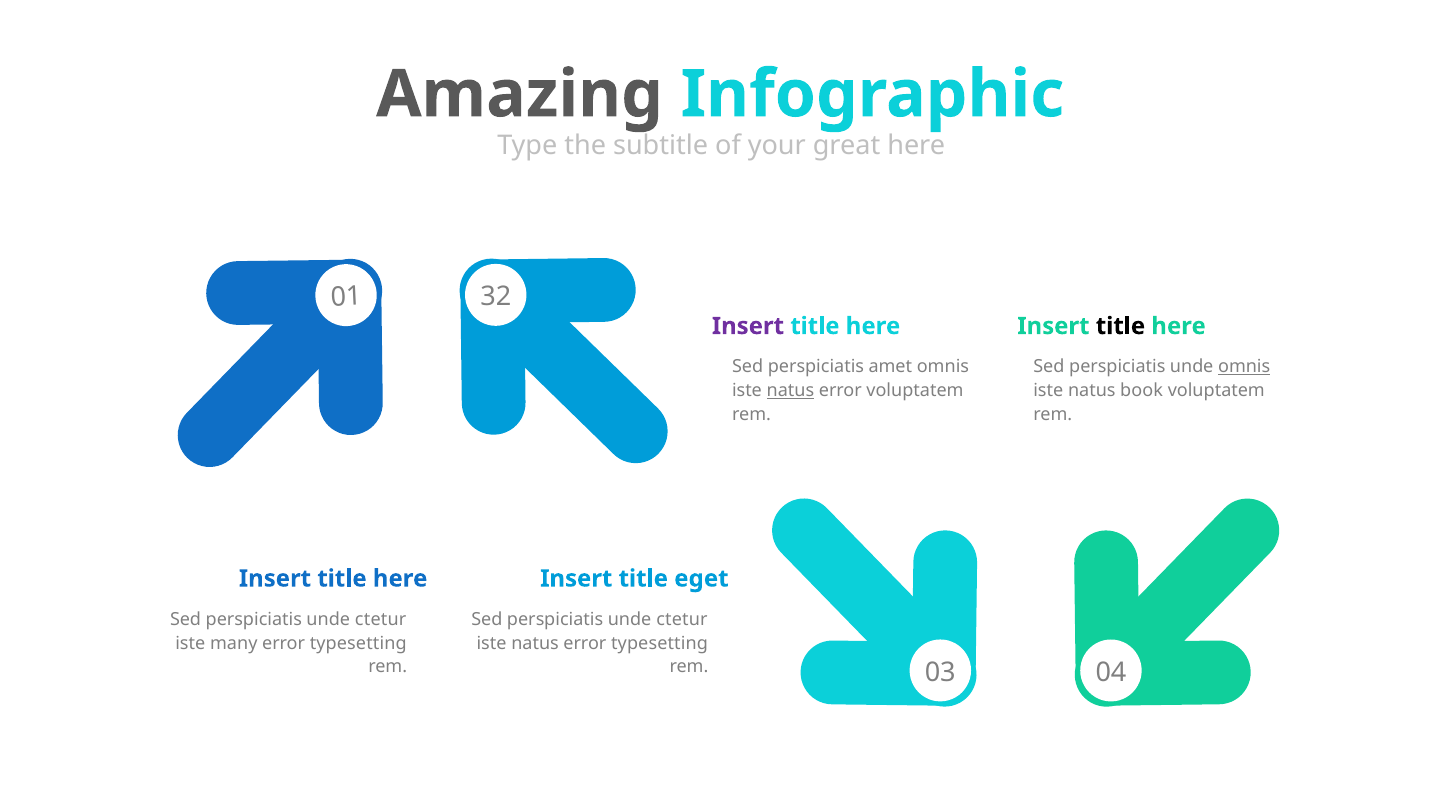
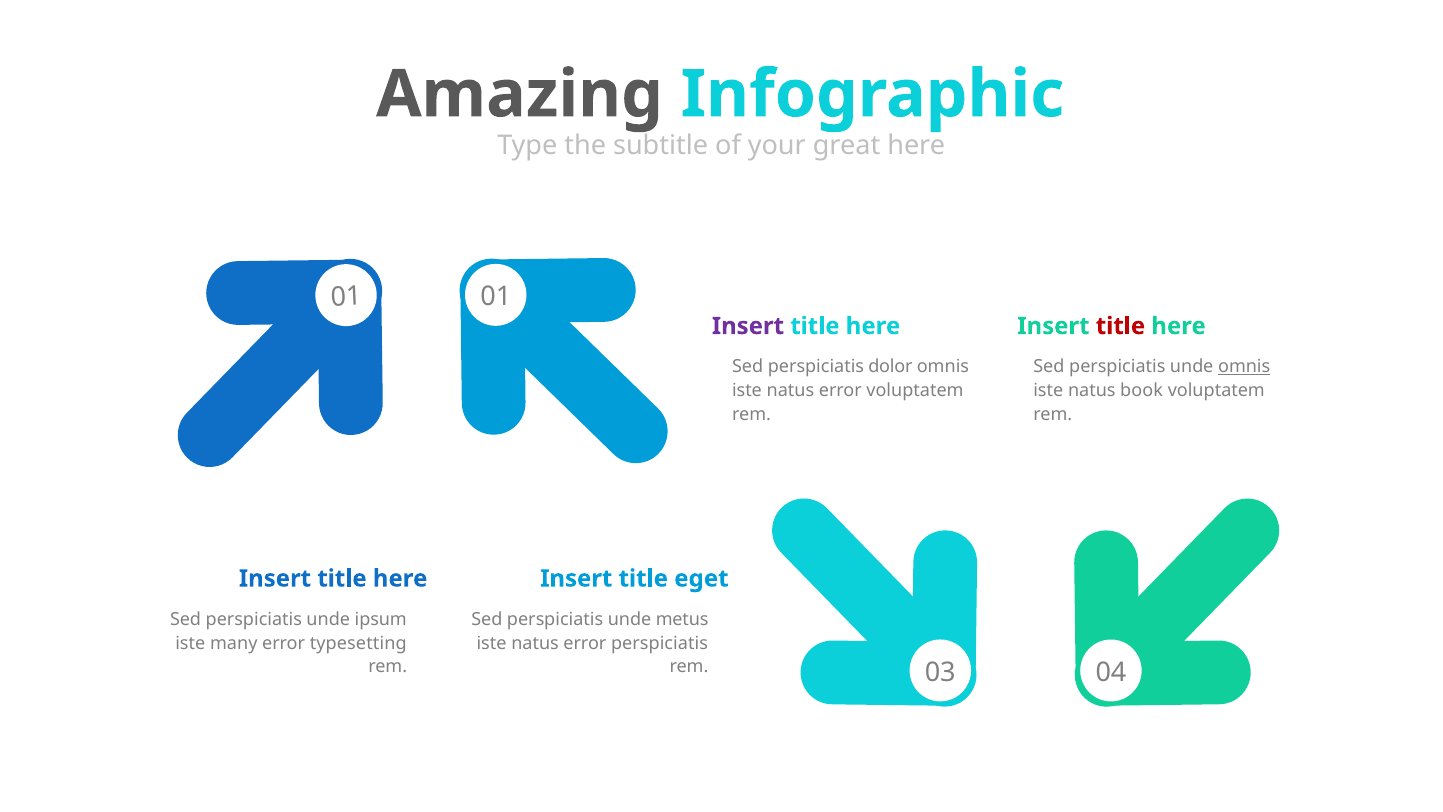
01 32: 32 -> 01
title at (1120, 326) colour: black -> red
amet: amet -> dolor
natus at (790, 391) underline: present -> none
ctetur at (381, 619): ctetur -> ipsum
ctetur at (682, 619): ctetur -> metus
natus error typesetting: typesetting -> perspiciatis
